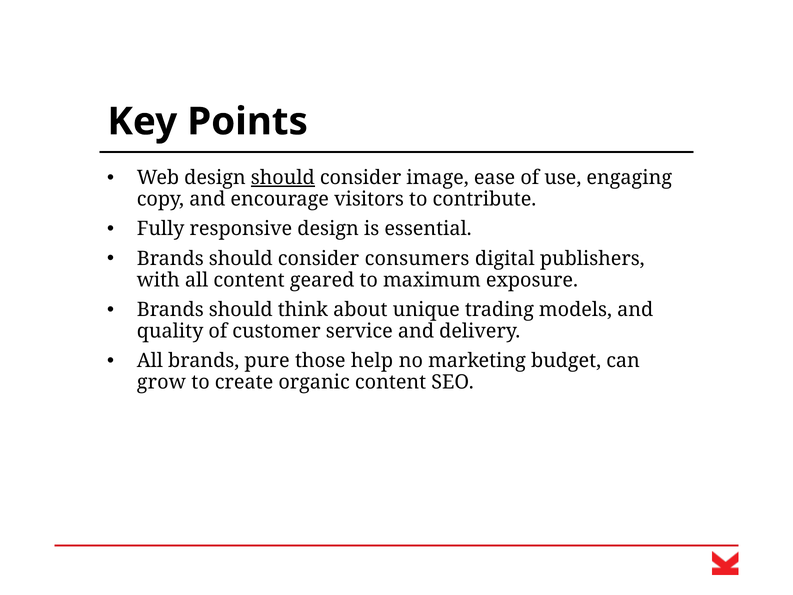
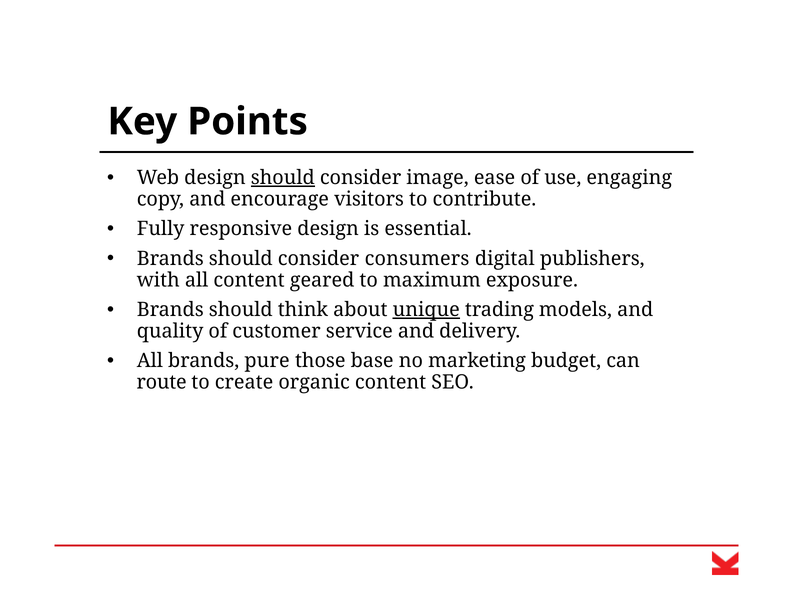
unique underline: none -> present
help: help -> base
grow: grow -> route
